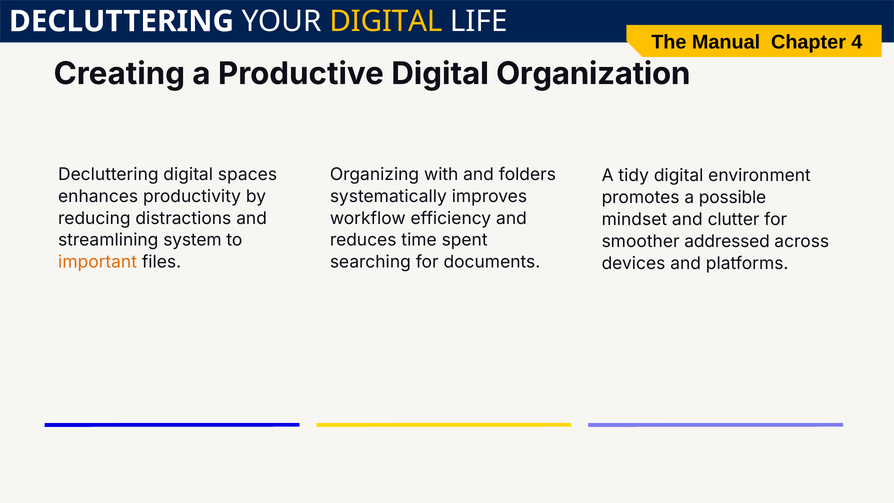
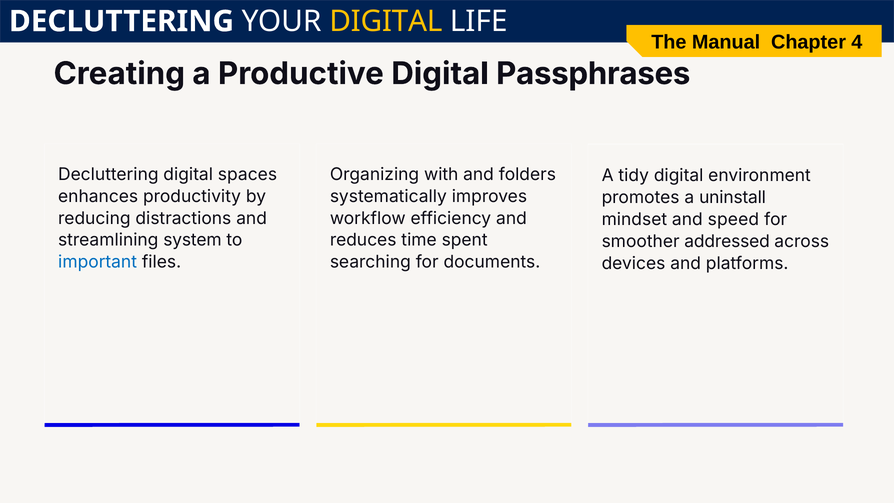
Organization: Organization -> Passphrases
possible: possible -> uninstall
clutter: clutter -> speed
important colour: orange -> blue
